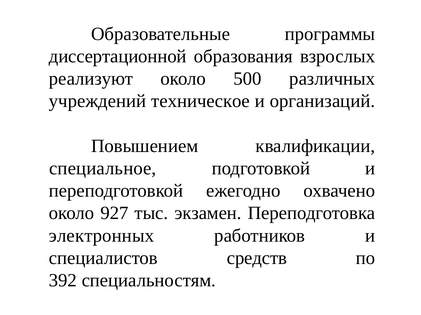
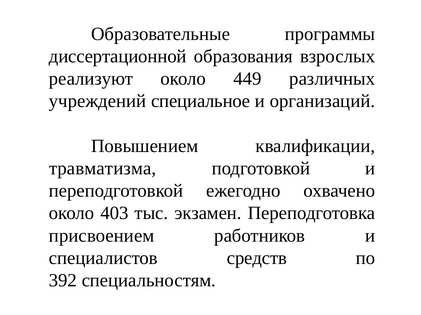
500: 500 -> 449
техническое: техническое -> специальное
специальное: специальное -> травматизма
927: 927 -> 403
электронных: электронных -> присвоением
